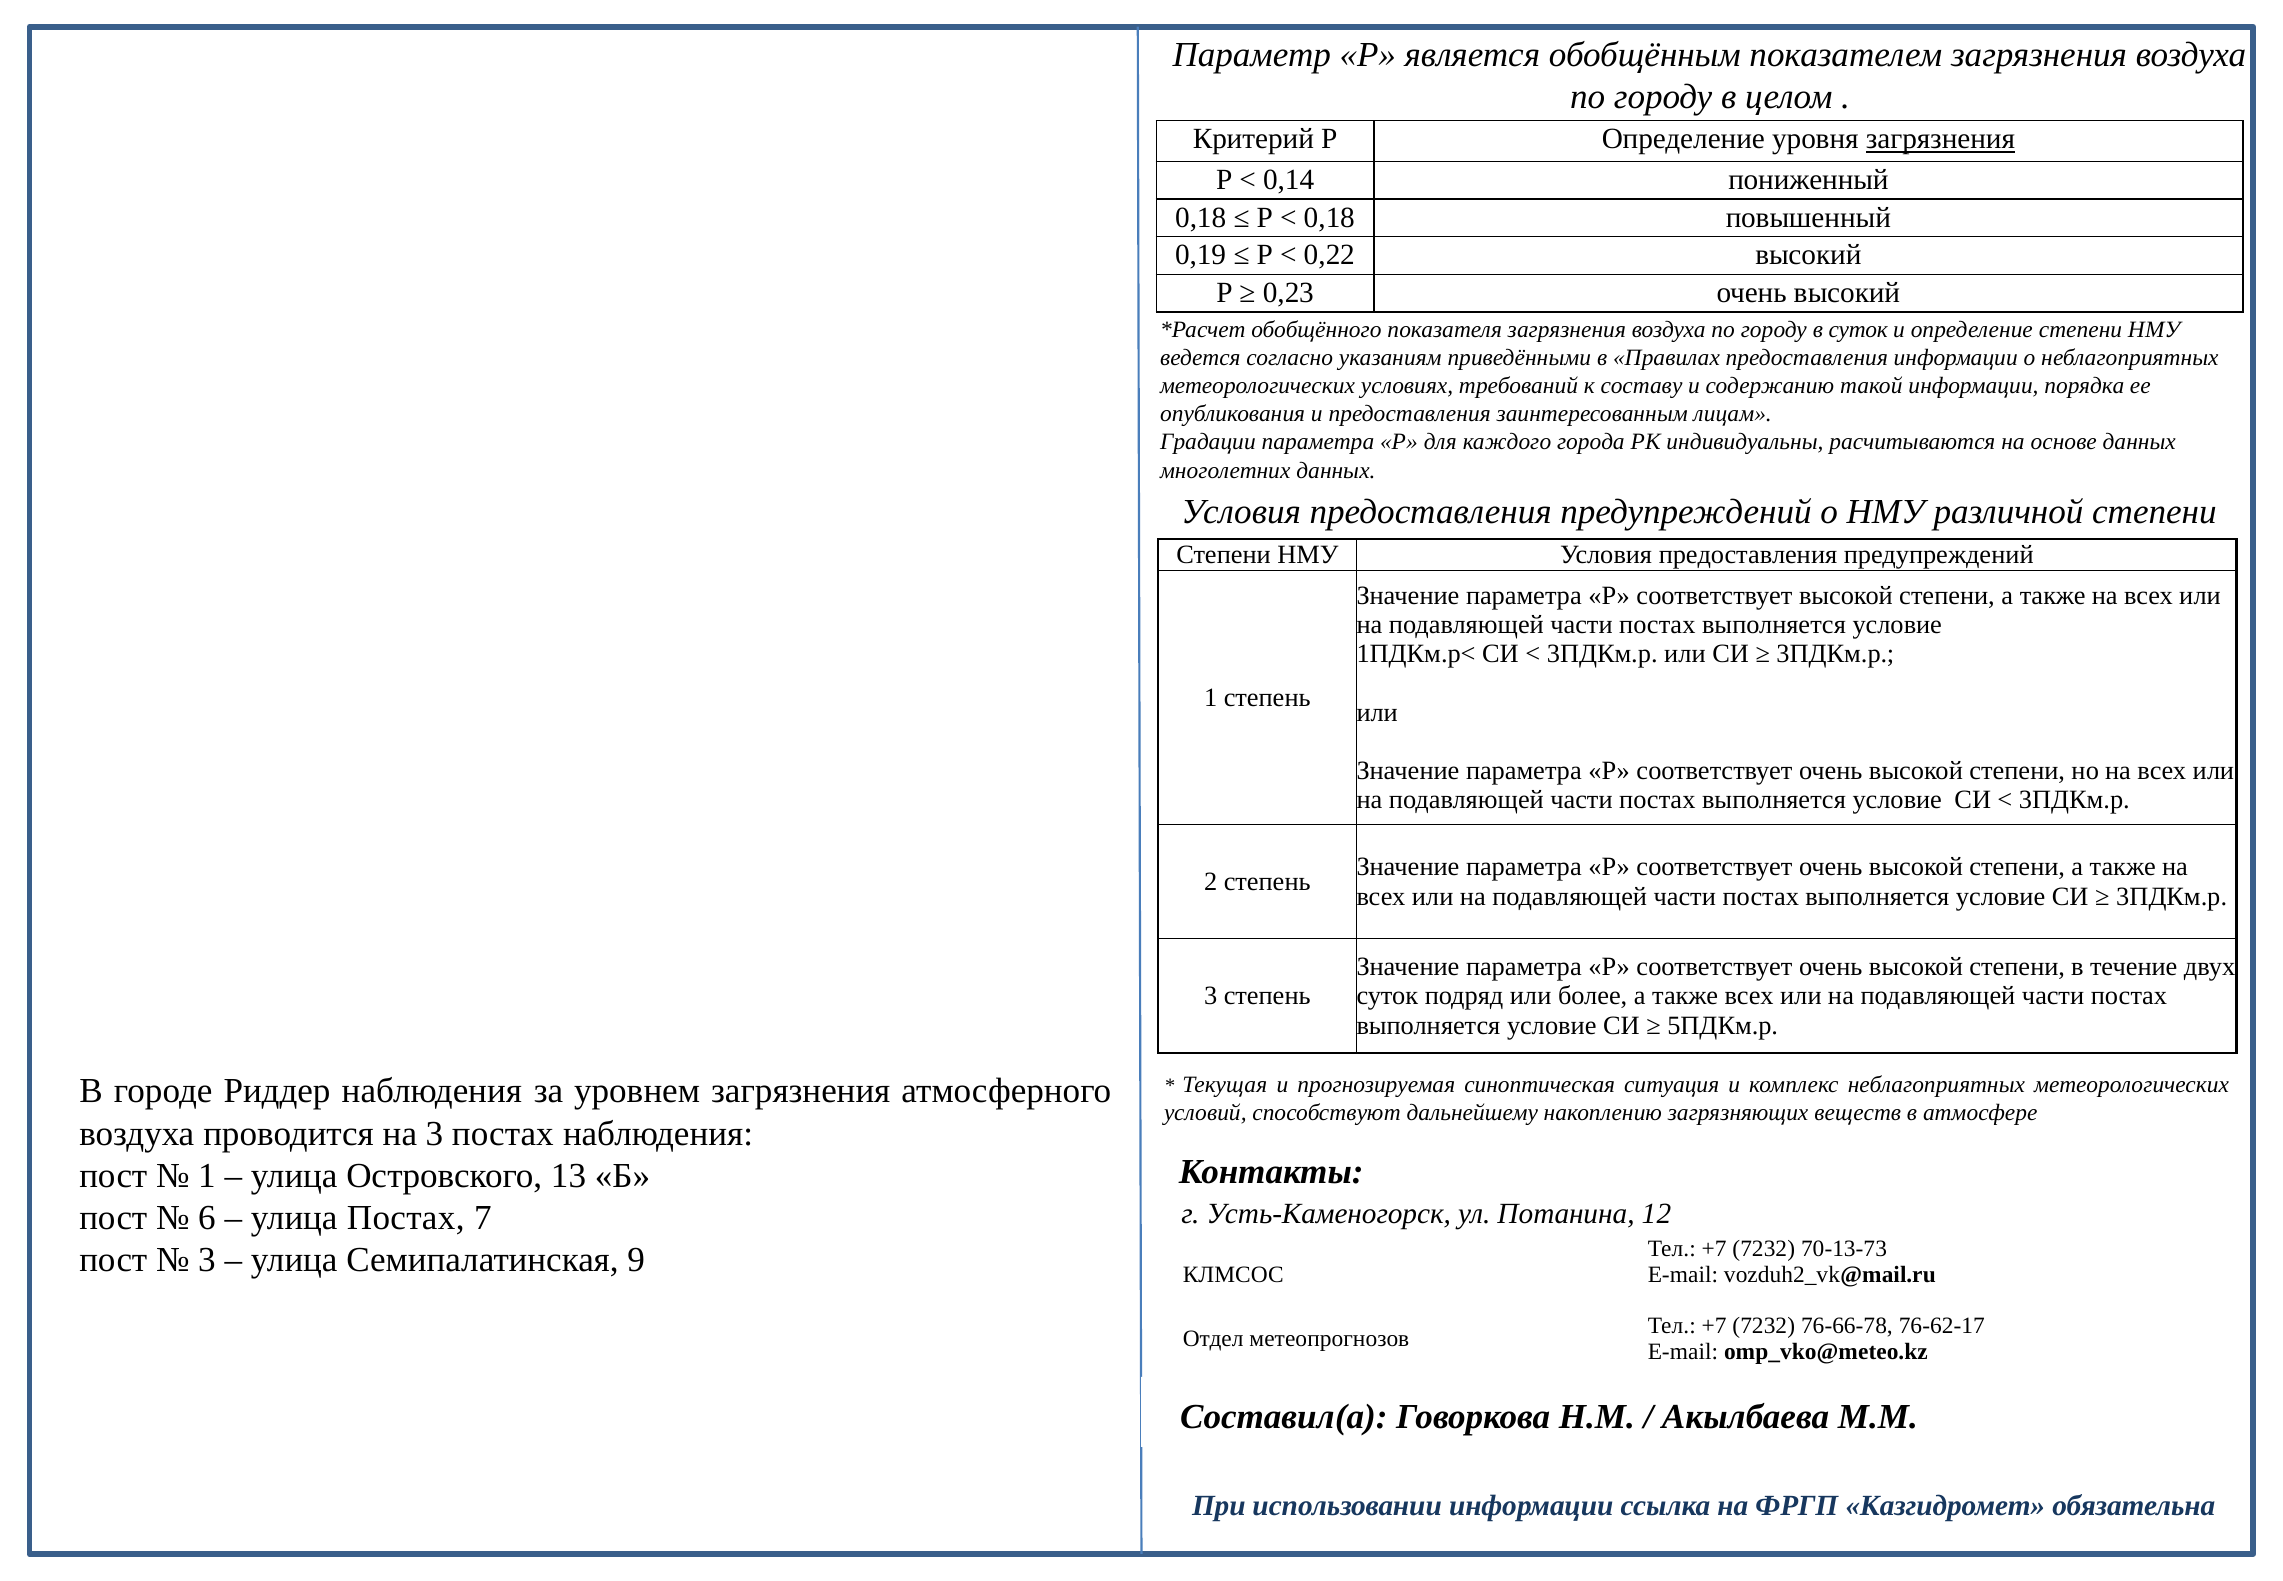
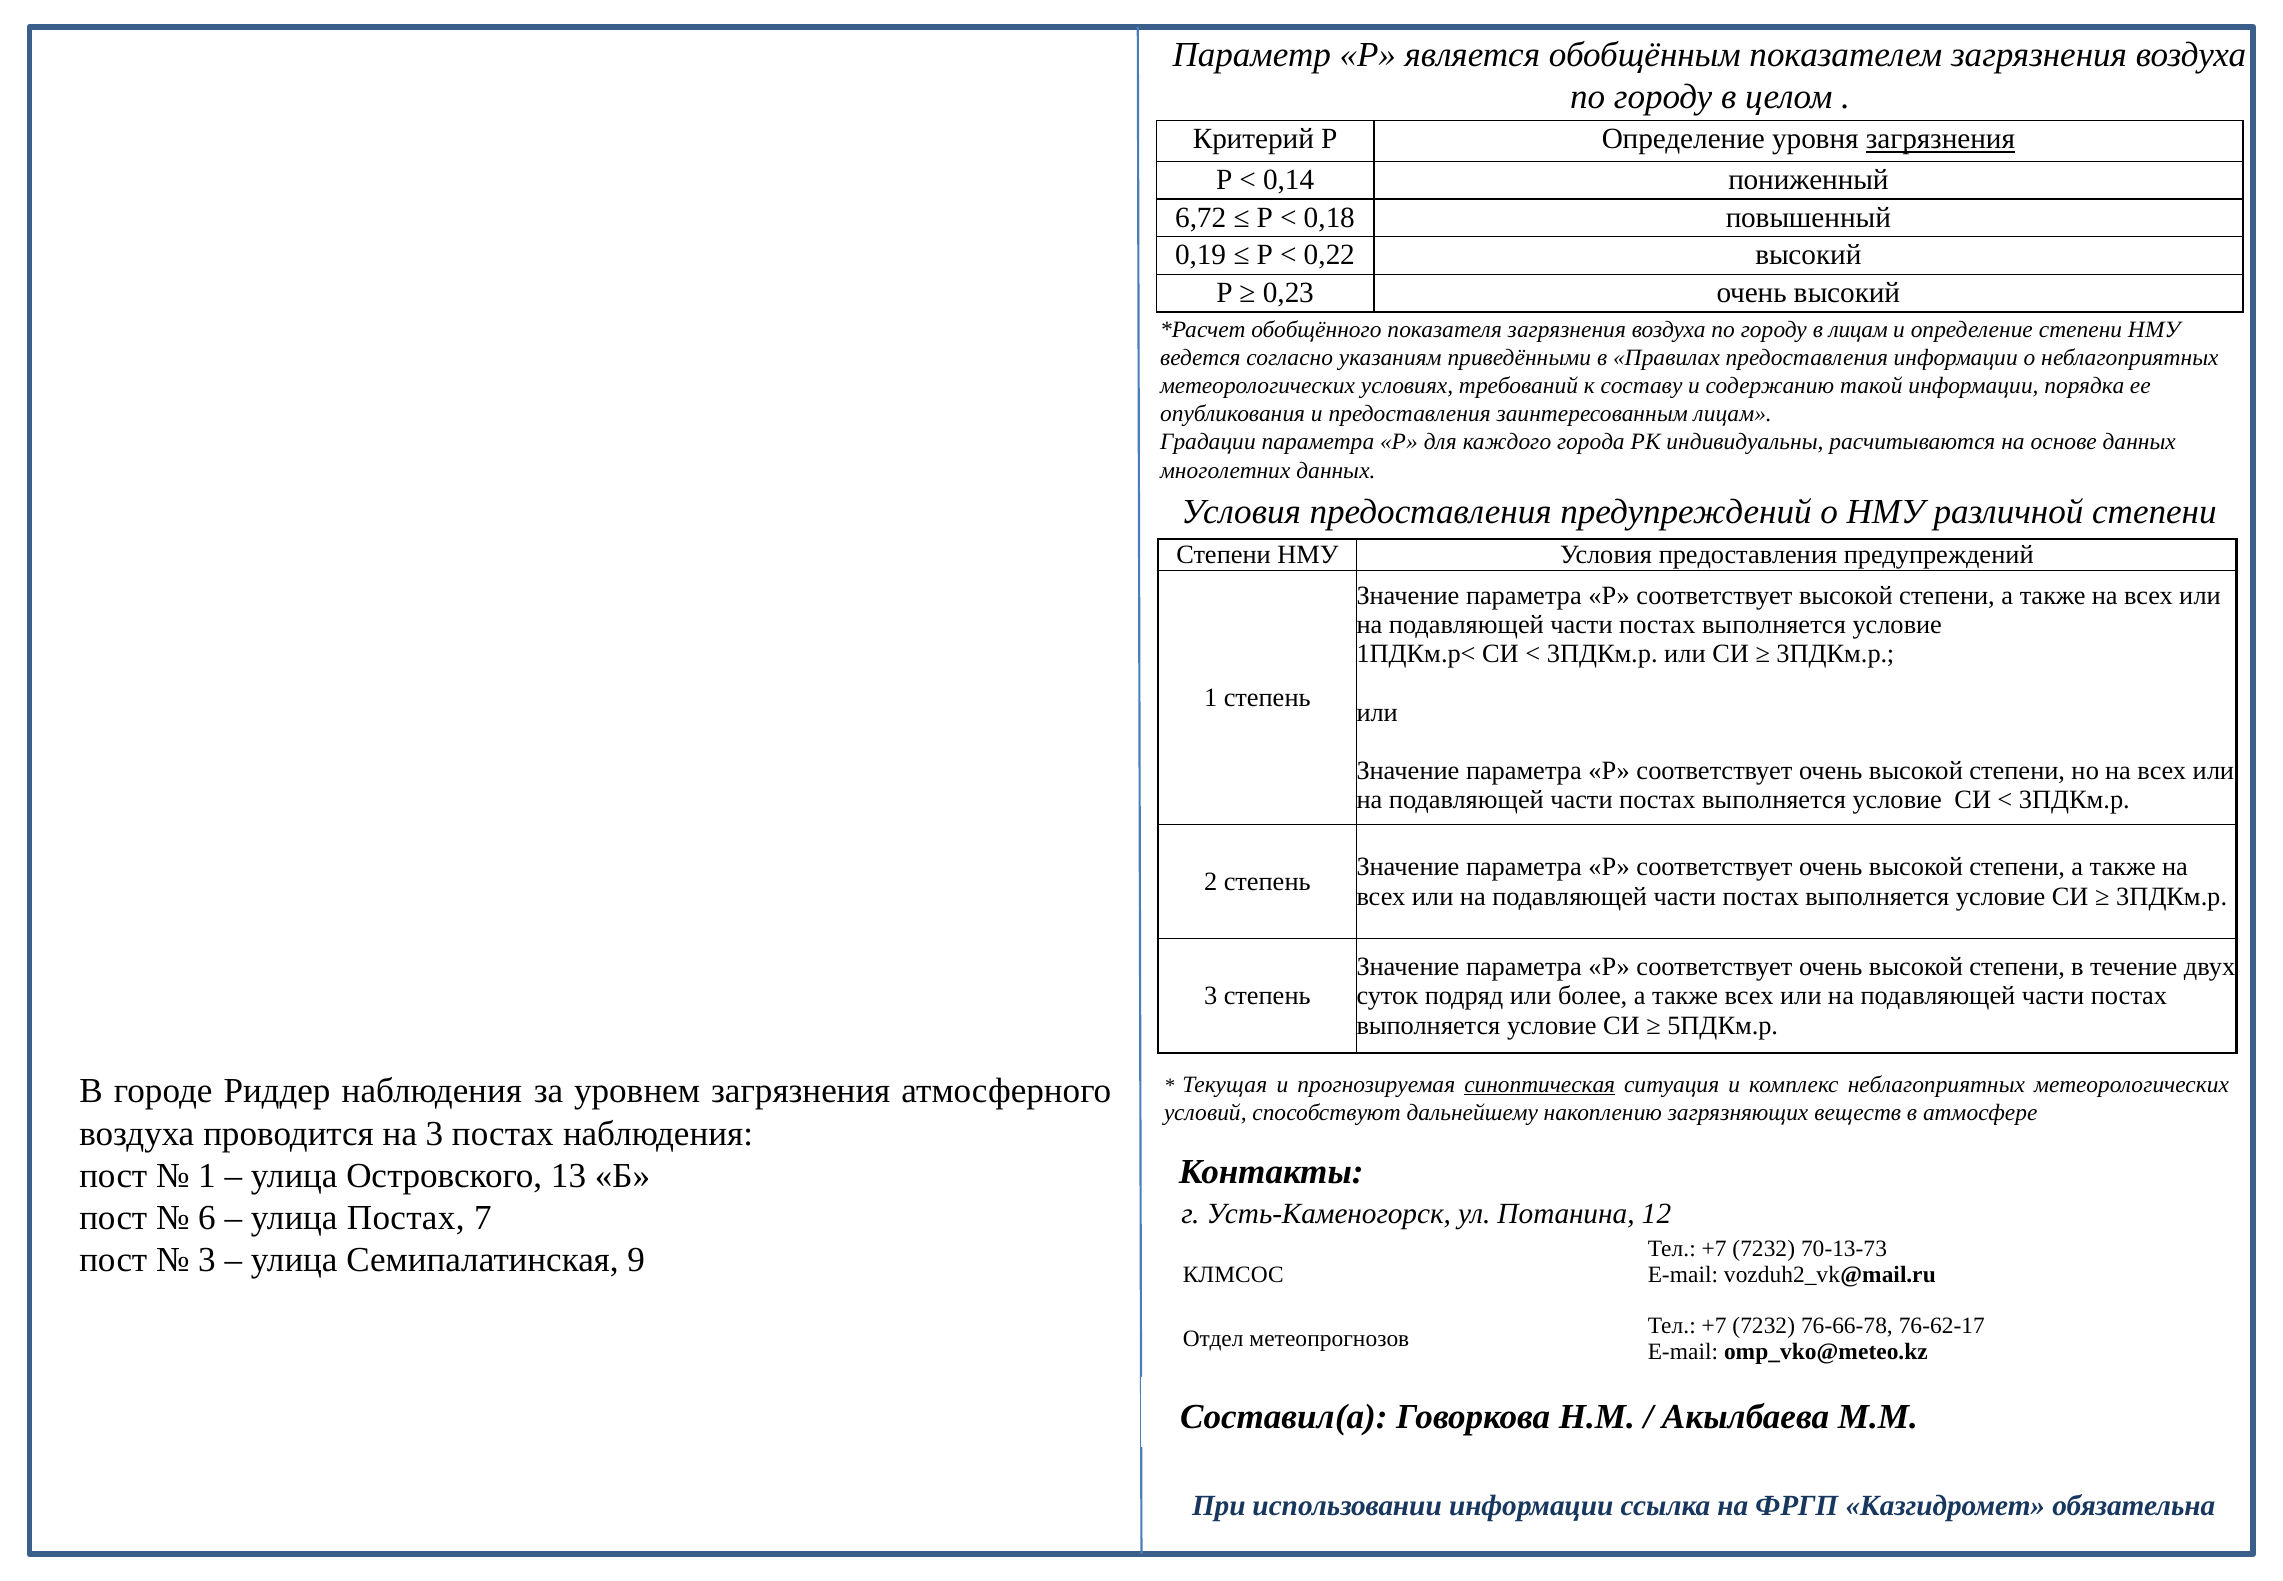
0,18 at (1201, 217): 0,18 -> 6,72
в суток: суток -> лицам
синоптическая underline: none -> present
